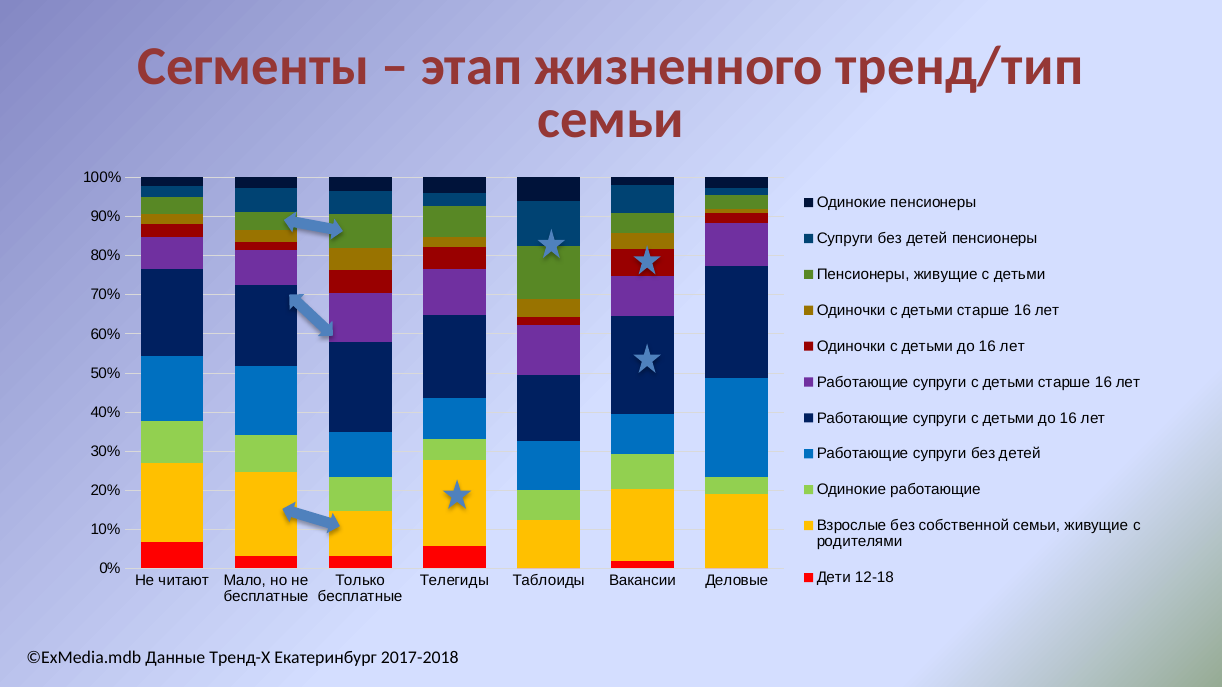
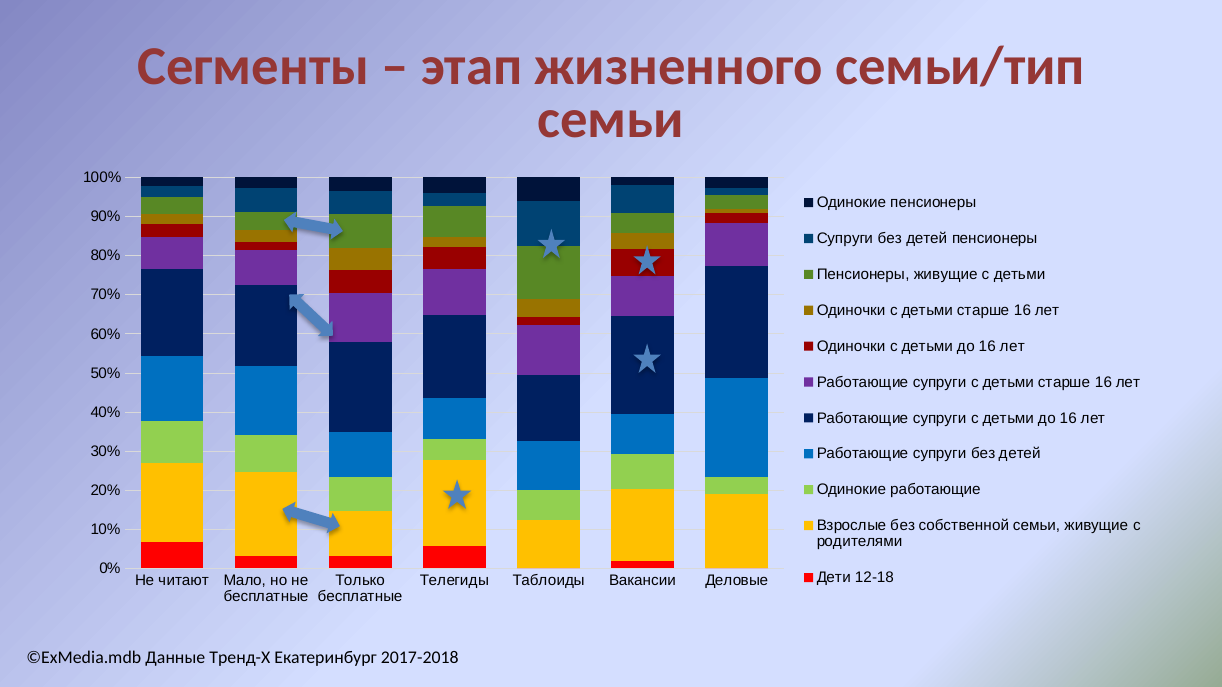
тренд/тип: тренд/тип -> семьи/тип
